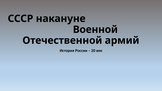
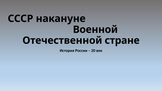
армий: армий -> стране
